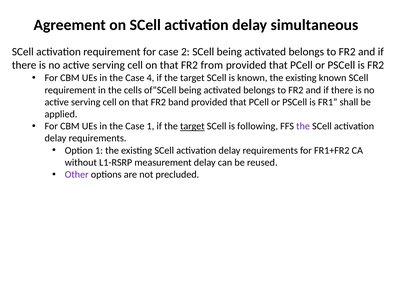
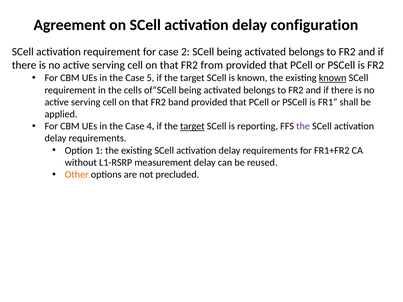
simultaneous: simultaneous -> configuration
4: 4 -> 5
known at (333, 78) underline: none -> present
Case 1: 1 -> 4
following: following -> reporting
Other colour: purple -> orange
